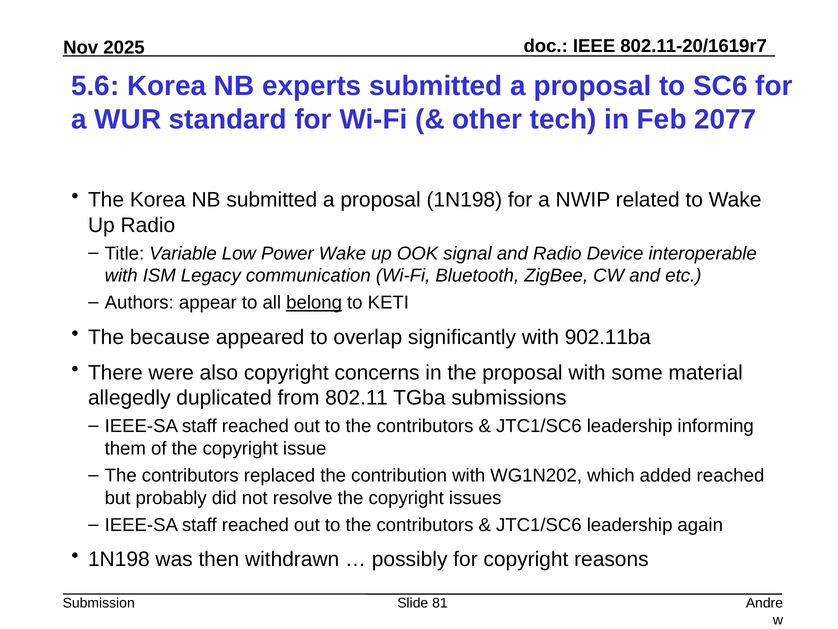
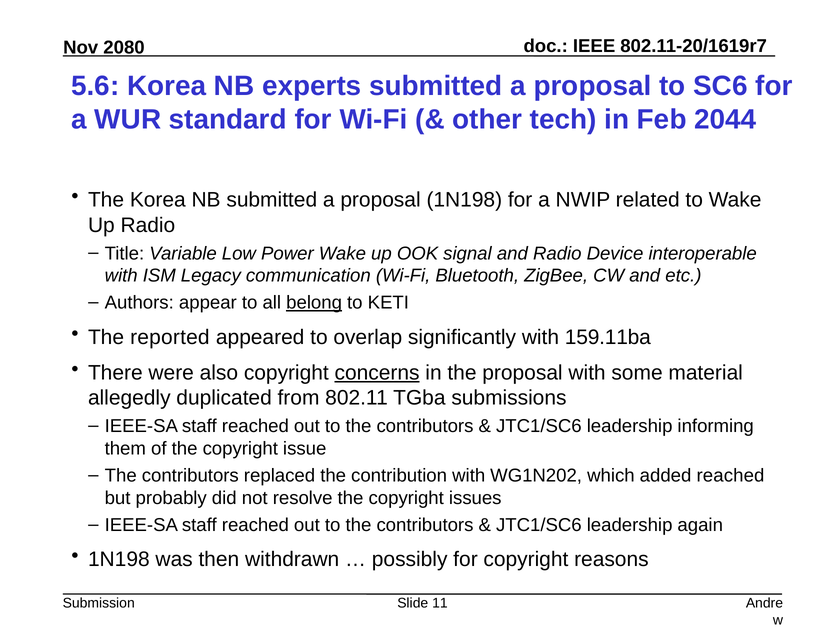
2025: 2025 -> 2080
2077: 2077 -> 2044
because: because -> reported
902.11ba: 902.11ba -> 159.11ba
concerns underline: none -> present
81: 81 -> 11
